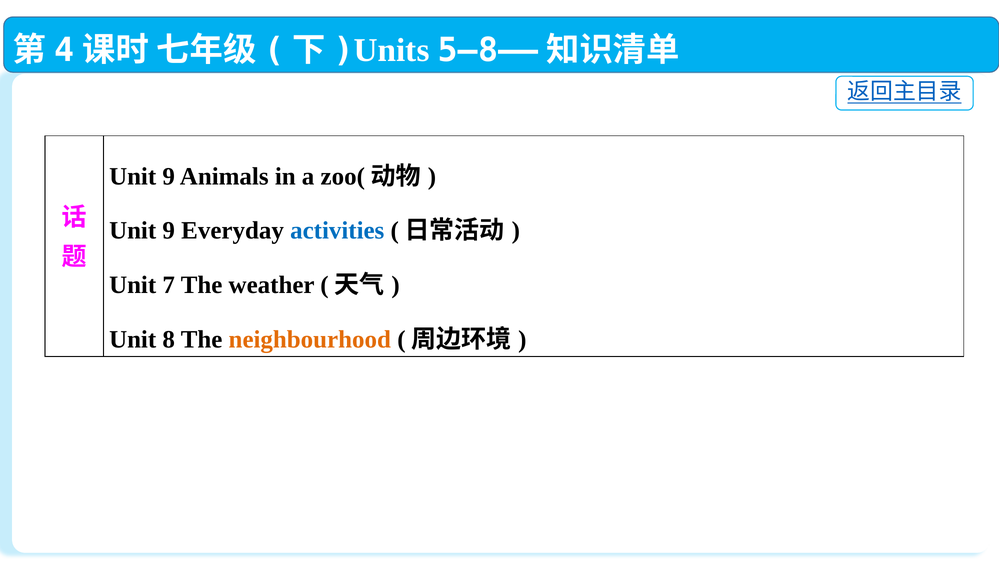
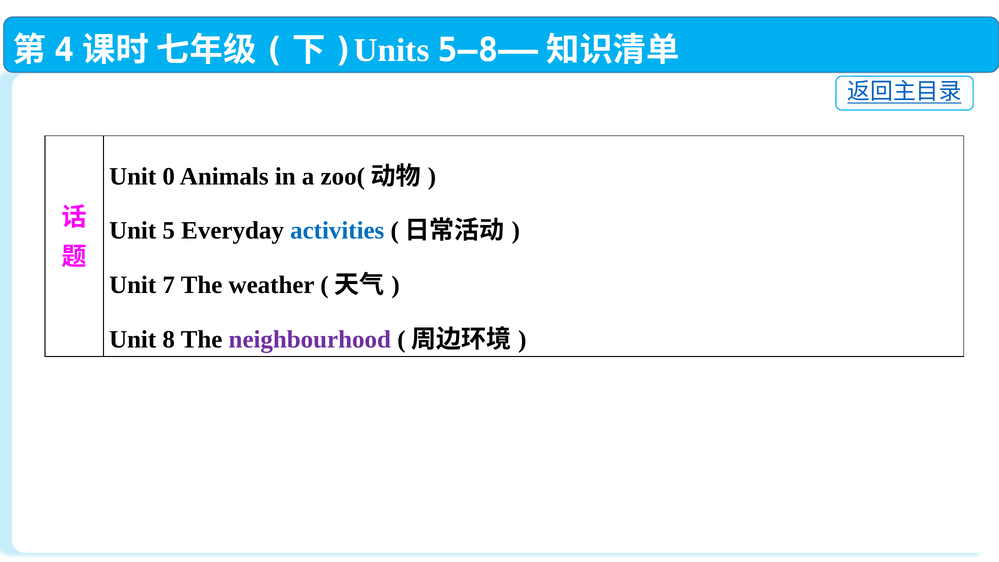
9 at (169, 176): 9 -> 0
9 at (169, 231): 9 -> 5
neighbourhood colour: orange -> purple
